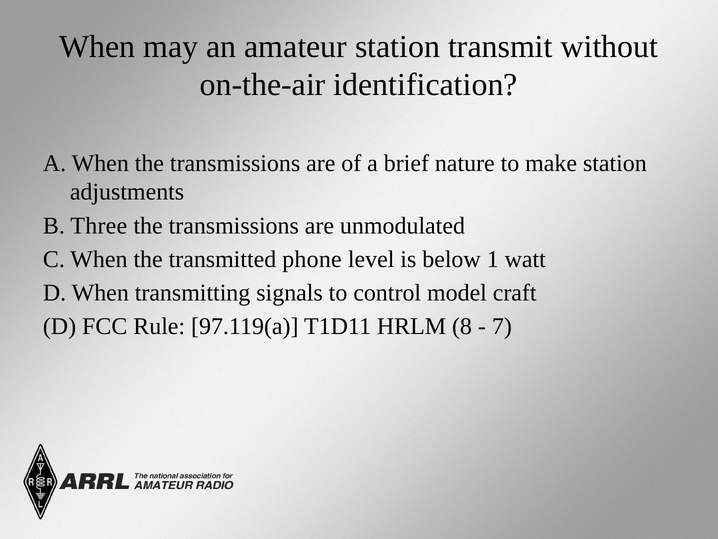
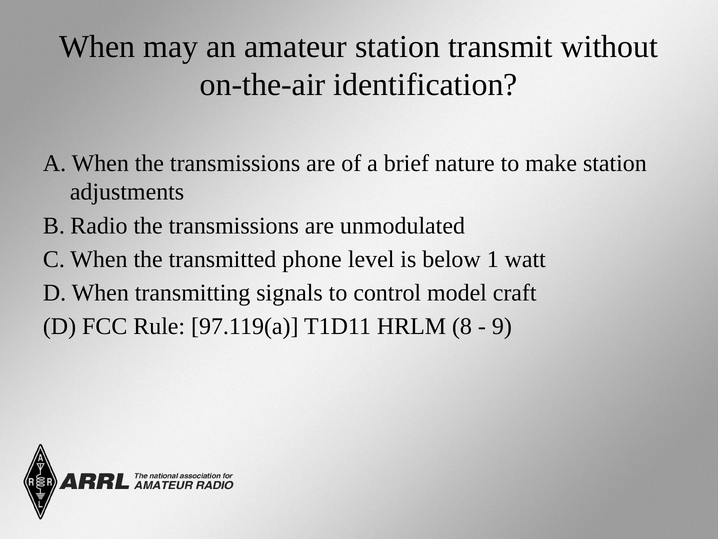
Three: Three -> Radio
7: 7 -> 9
